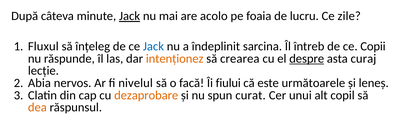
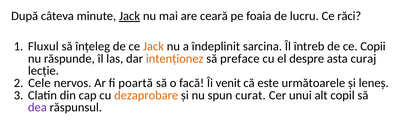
acolo: acolo -> ceară
zile: zile -> răci
Jack at (153, 46) colour: blue -> orange
crearea: crearea -> preface
despre underline: present -> none
Abia: Abia -> Cele
nivelul: nivelul -> poartă
fiului: fiului -> venit
dea colour: orange -> purple
